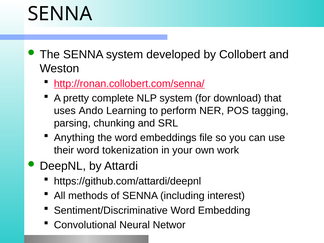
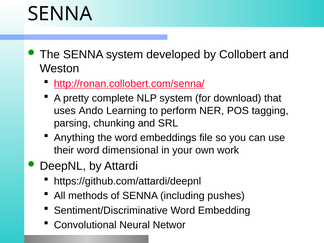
tokenization: tokenization -> dimensional
interest: interest -> pushes
